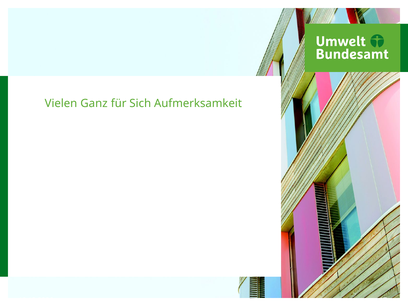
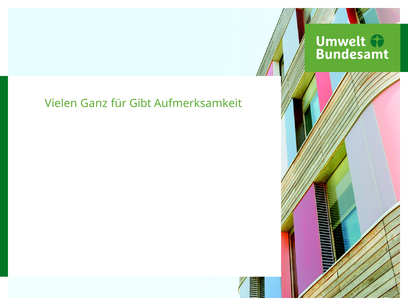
Sich: Sich -> Gibt
